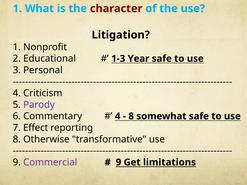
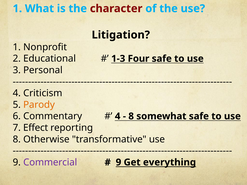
Year: Year -> Four
Parody colour: purple -> orange
limitations: limitations -> everything
